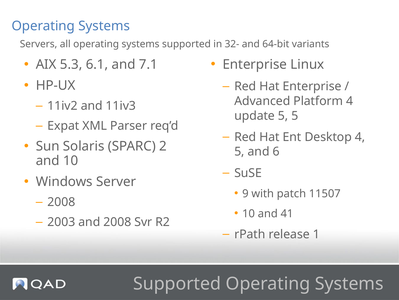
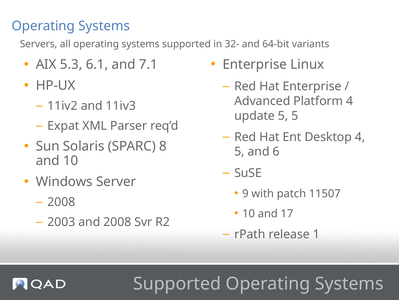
2: 2 -> 8
41: 41 -> 17
